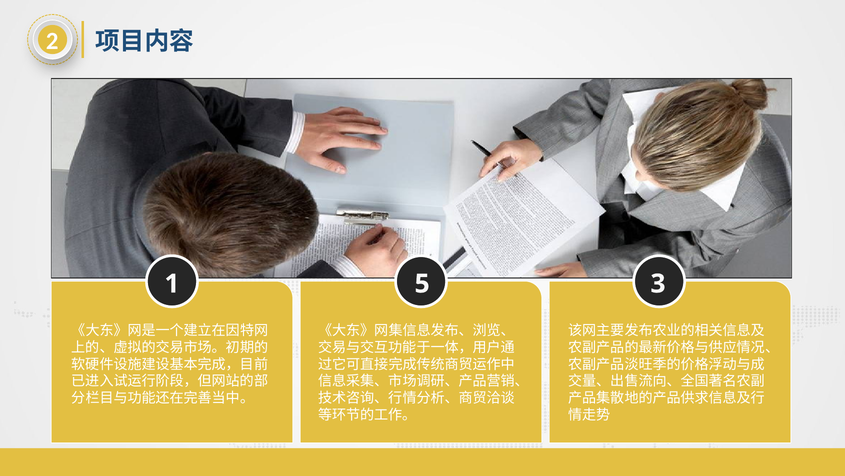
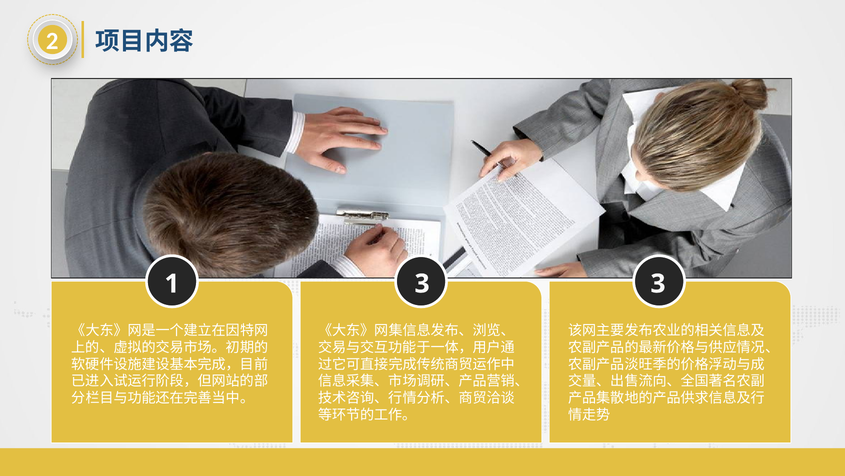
1 5: 5 -> 3
